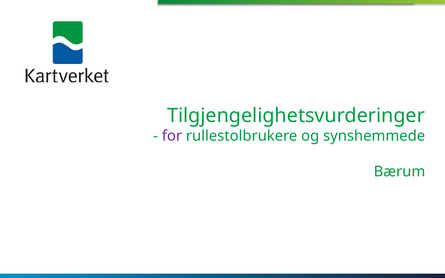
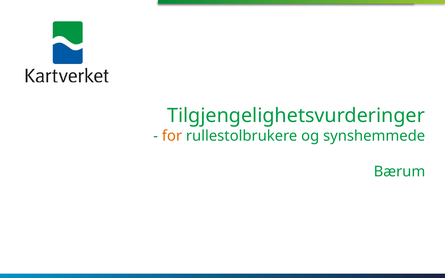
for colour: purple -> orange
